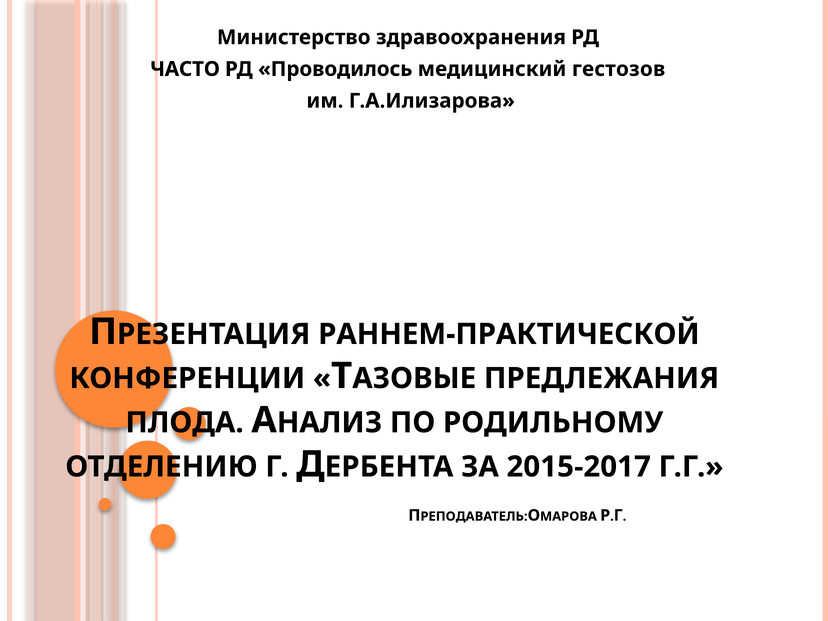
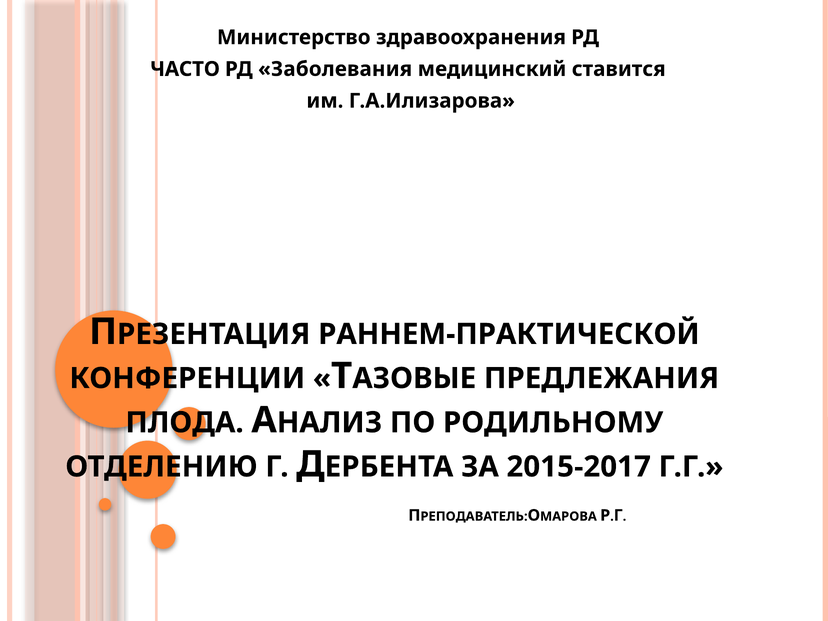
Проводилось: Проводилось -> Заболевания
гестозов: гестозов -> ставится
